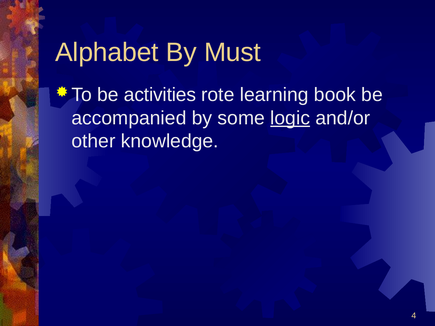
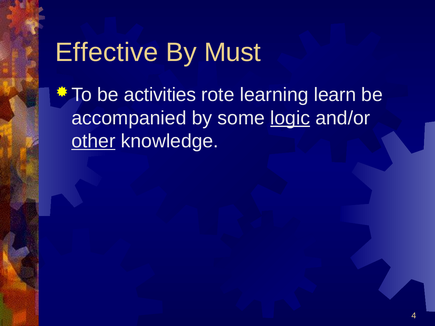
Alphabet: Alphabet -> Effective
book: book -> learn
other underline: none -> present
